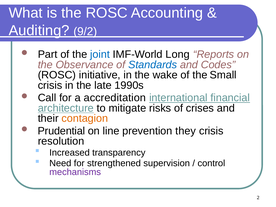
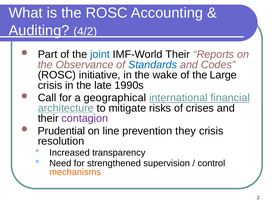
9/2: 9/2 -> 4/2
IMF-World Long: Long -> Their
Small: Small -> Large
accreditation: accreditation -> geographical
contagion colour: orange -> purple
mechanisms colour: purple -> orange
